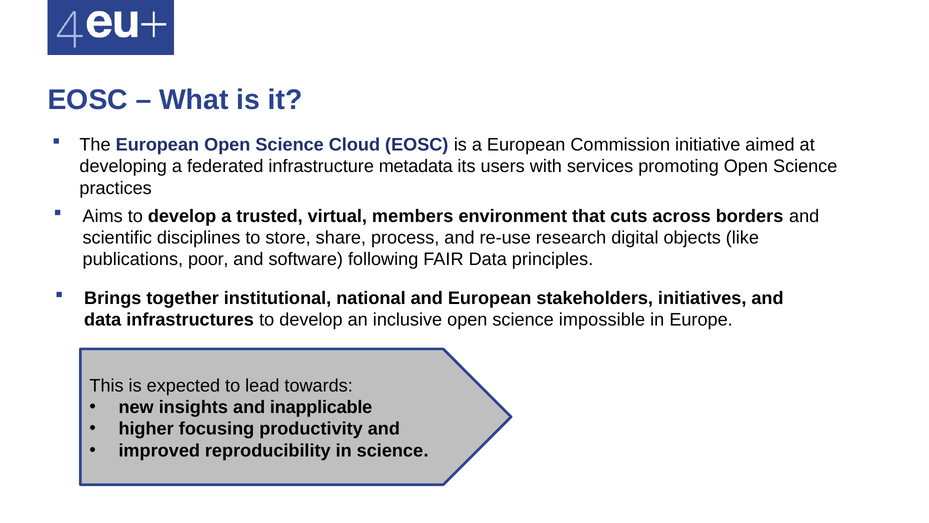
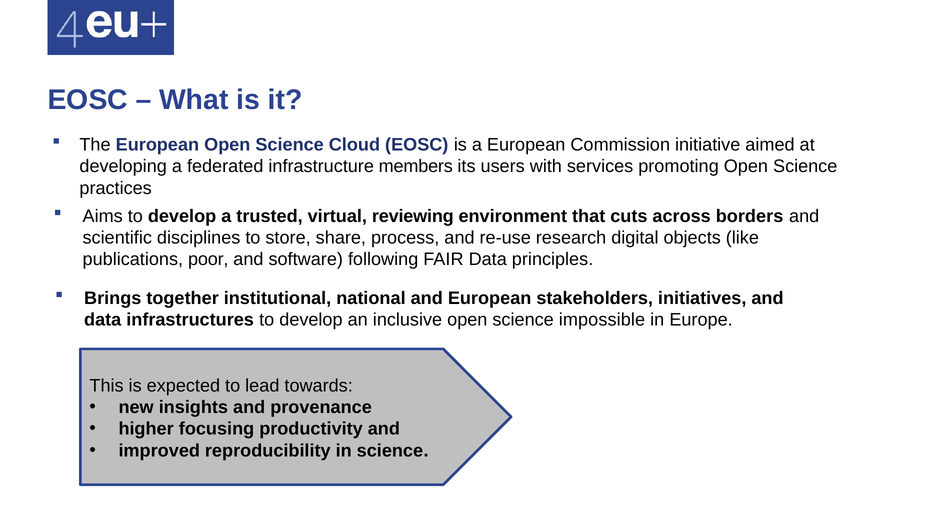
metadata: metadata -> members
members: members -> reviewing
inapplicable: inapplicable -> provenance
